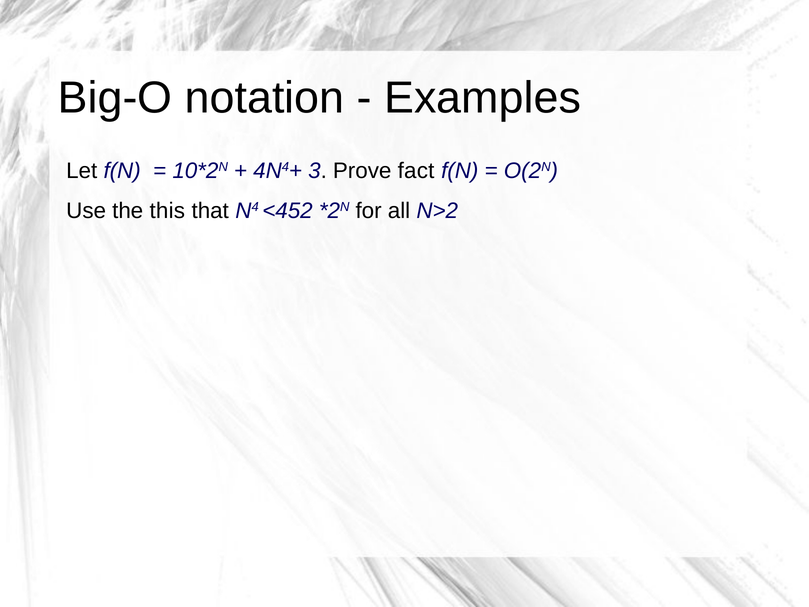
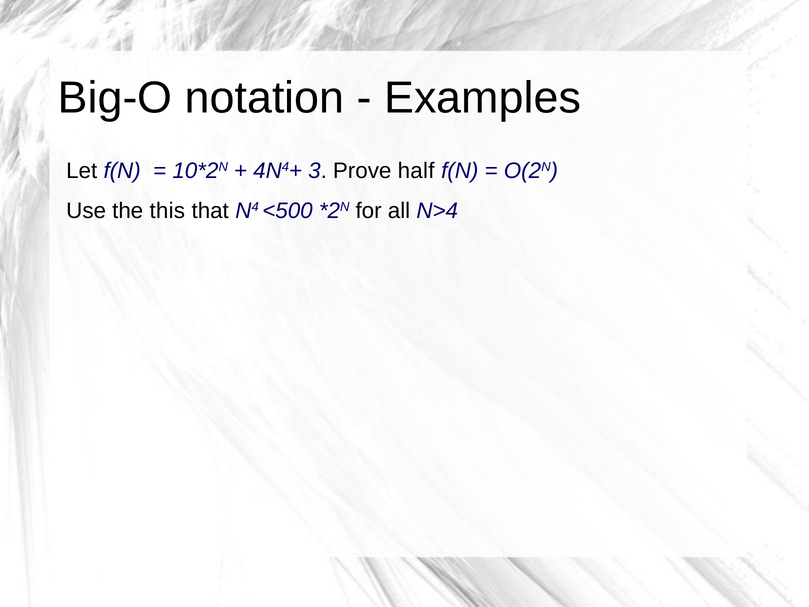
fact: fact -> half
<452: <452 -> <500
N>2: N>2 -> N>4
